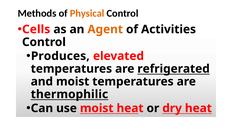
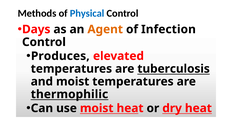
Physical colour: orange -> blue
Cells: Cells -> Days
Activities: Activities -> Infection
refrigerated: refrigerated -> tuberculosis
